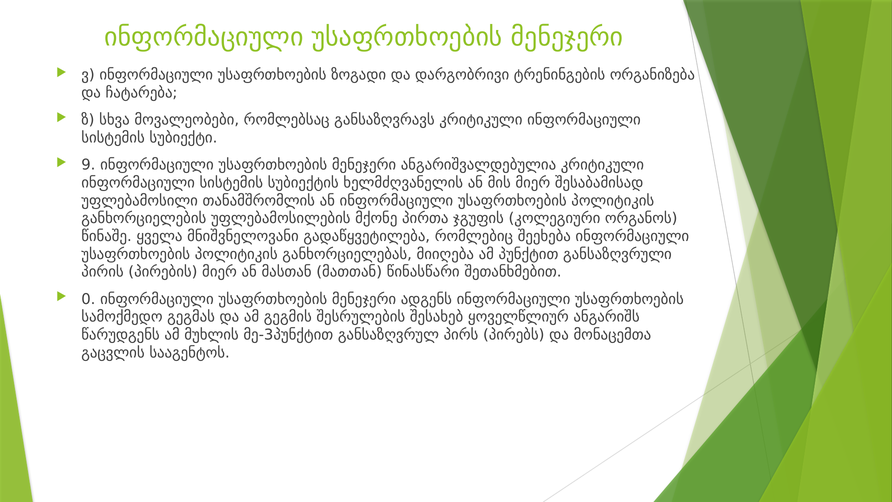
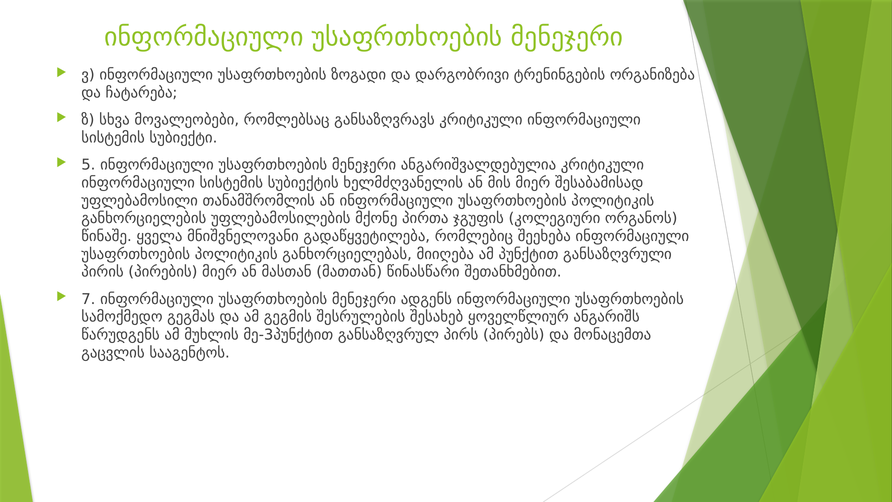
9: 9 -> 5
0: 0 -> 7
